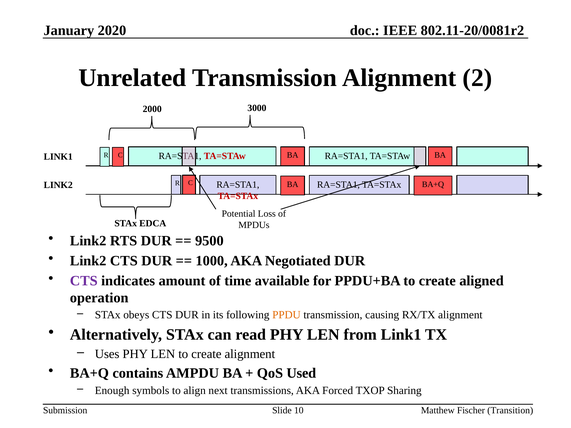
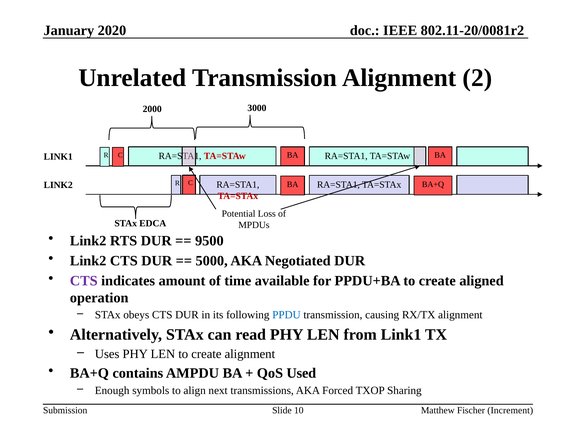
1000: 1000 -> 5000
PPDU colour: orange -> blue
Transition: Transition -> Increment
